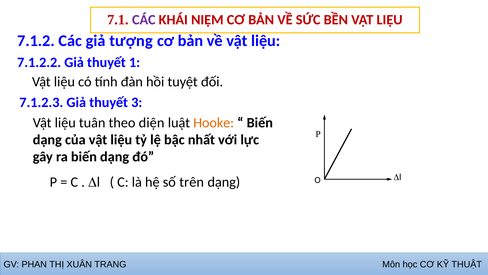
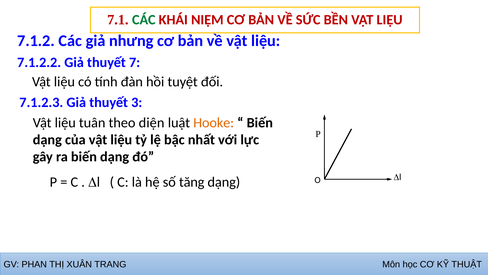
CÁC at (144, 20) colour: purple -> green
tượng: tượng -> nhưng
1: 1 -> 7
trên: trên -> tăng
